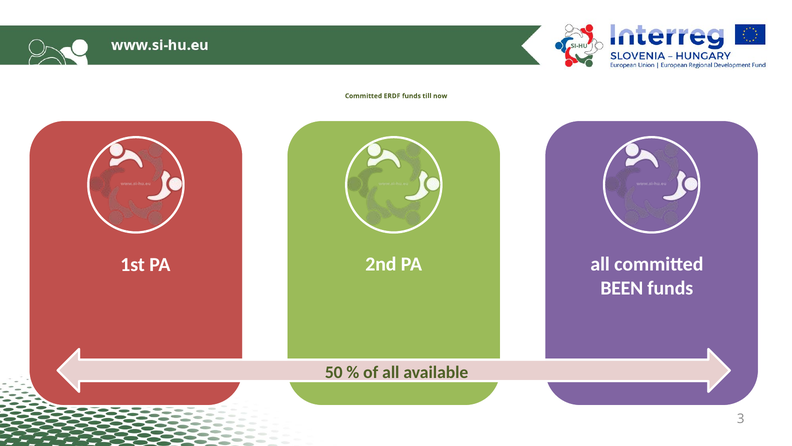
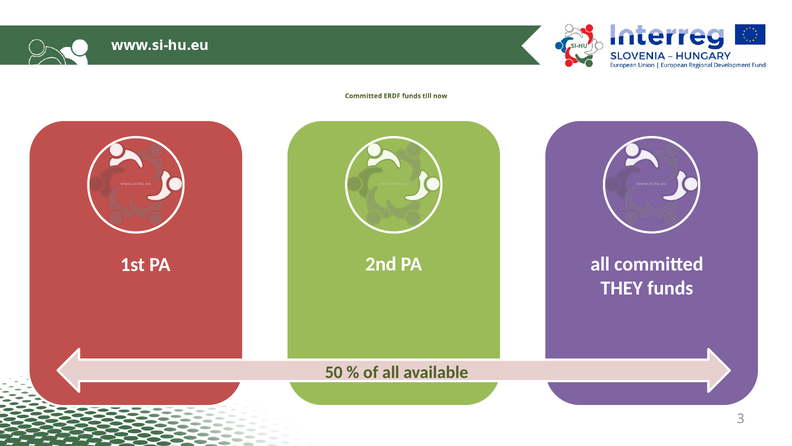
BEEN: BEEN -> THEY
